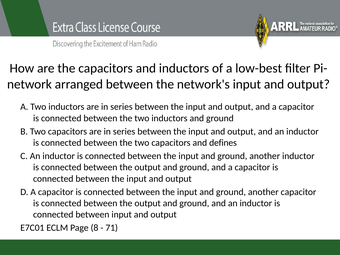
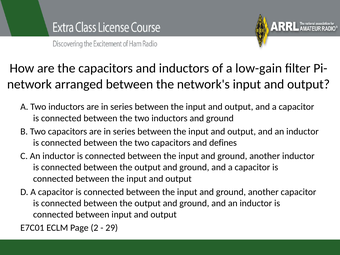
low-best: low-best -> low-gain
8: 8 -> 2
71: 71 -> 29
